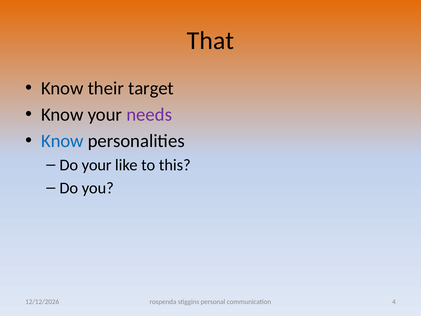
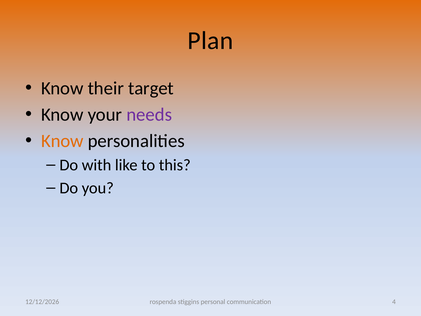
That: That -> Plan
Know at (62, 141) colour: blue -> orange
Do your: your -> with
